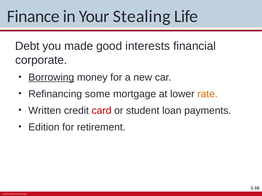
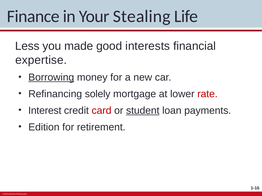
Debt: Debt -> Less
corporate: corporate -> expertise
some: some -> solely
rate colour: orange -> red
Written: Written -> Interest
student underline: none -> present
